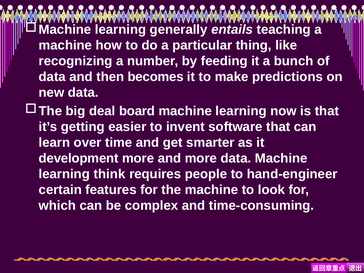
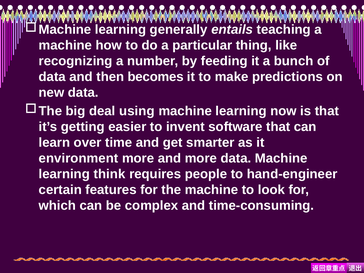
board: board -> using
development: development -> environment
